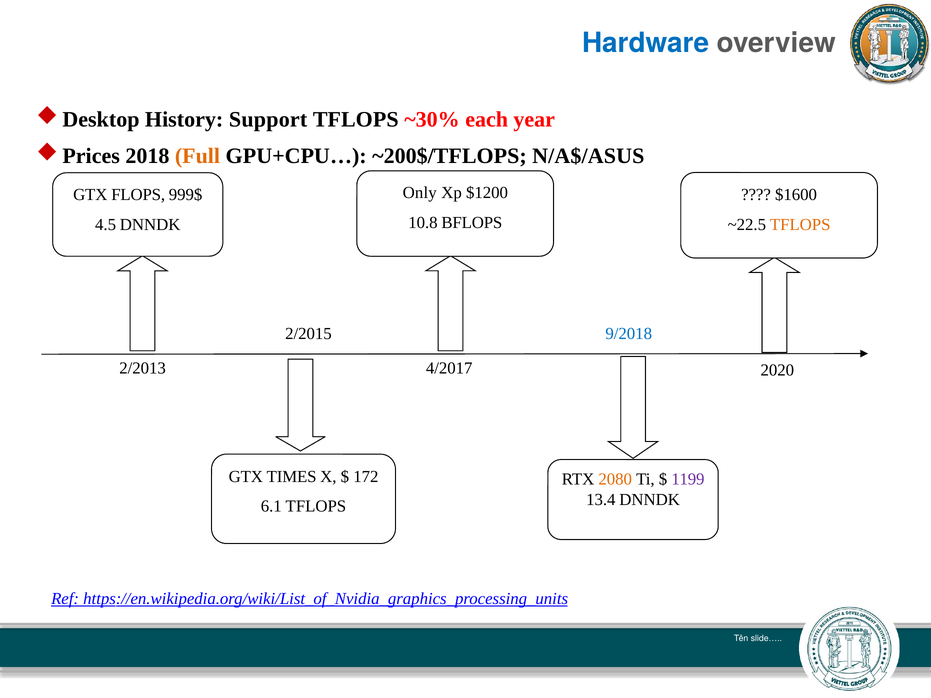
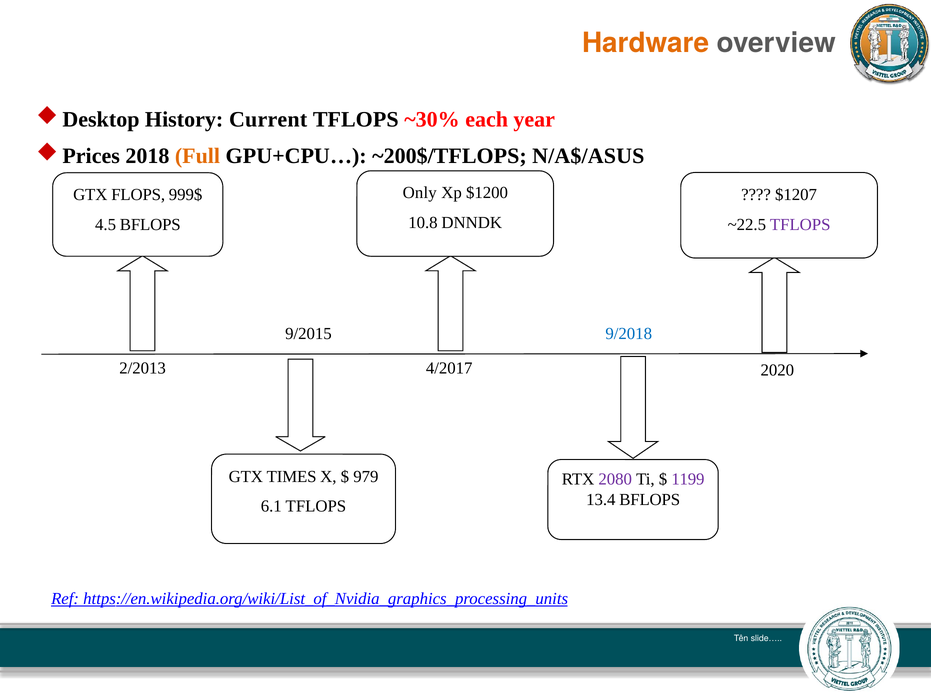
Hardware colour: blue -> orange
Support: Support -> Current
$1600: $1600 -> $1207
BFLOPS: BFLOPS -> DNNDK
TFLOPS at (800, 225) colour: orange -> purple
4.5 DNNDK: DNNDK -> BFLOPS
2/2015: 2/2015 -> 9/2015
172: 172 -> 979
2080 colour: orange -> purple
13.4 DNNDK: DNNDK -> BFLOPS
